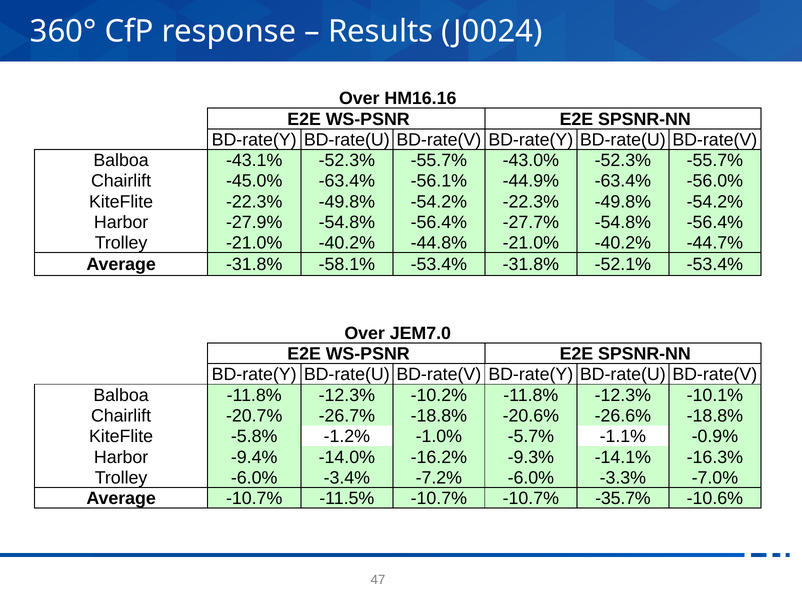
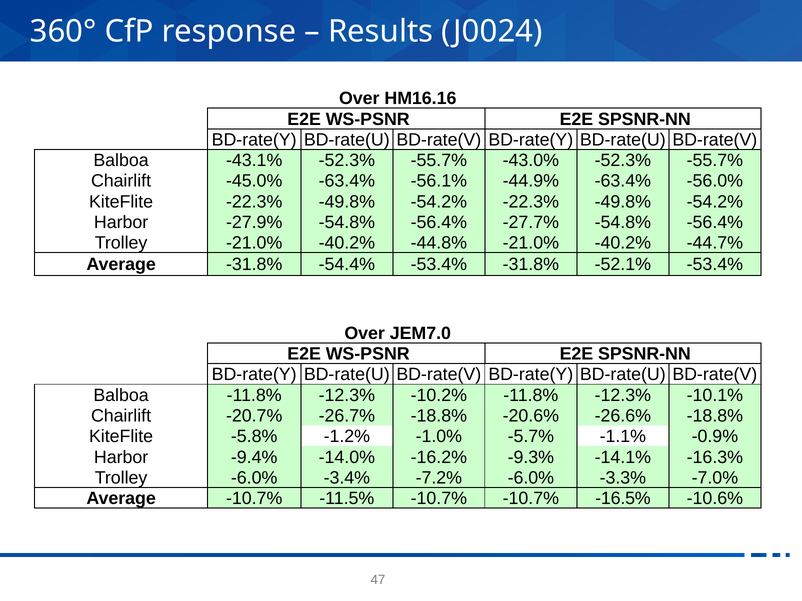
-58.1%: -58.1% -> -54.4%
-35.7%: -35.7% -> -16.5%
